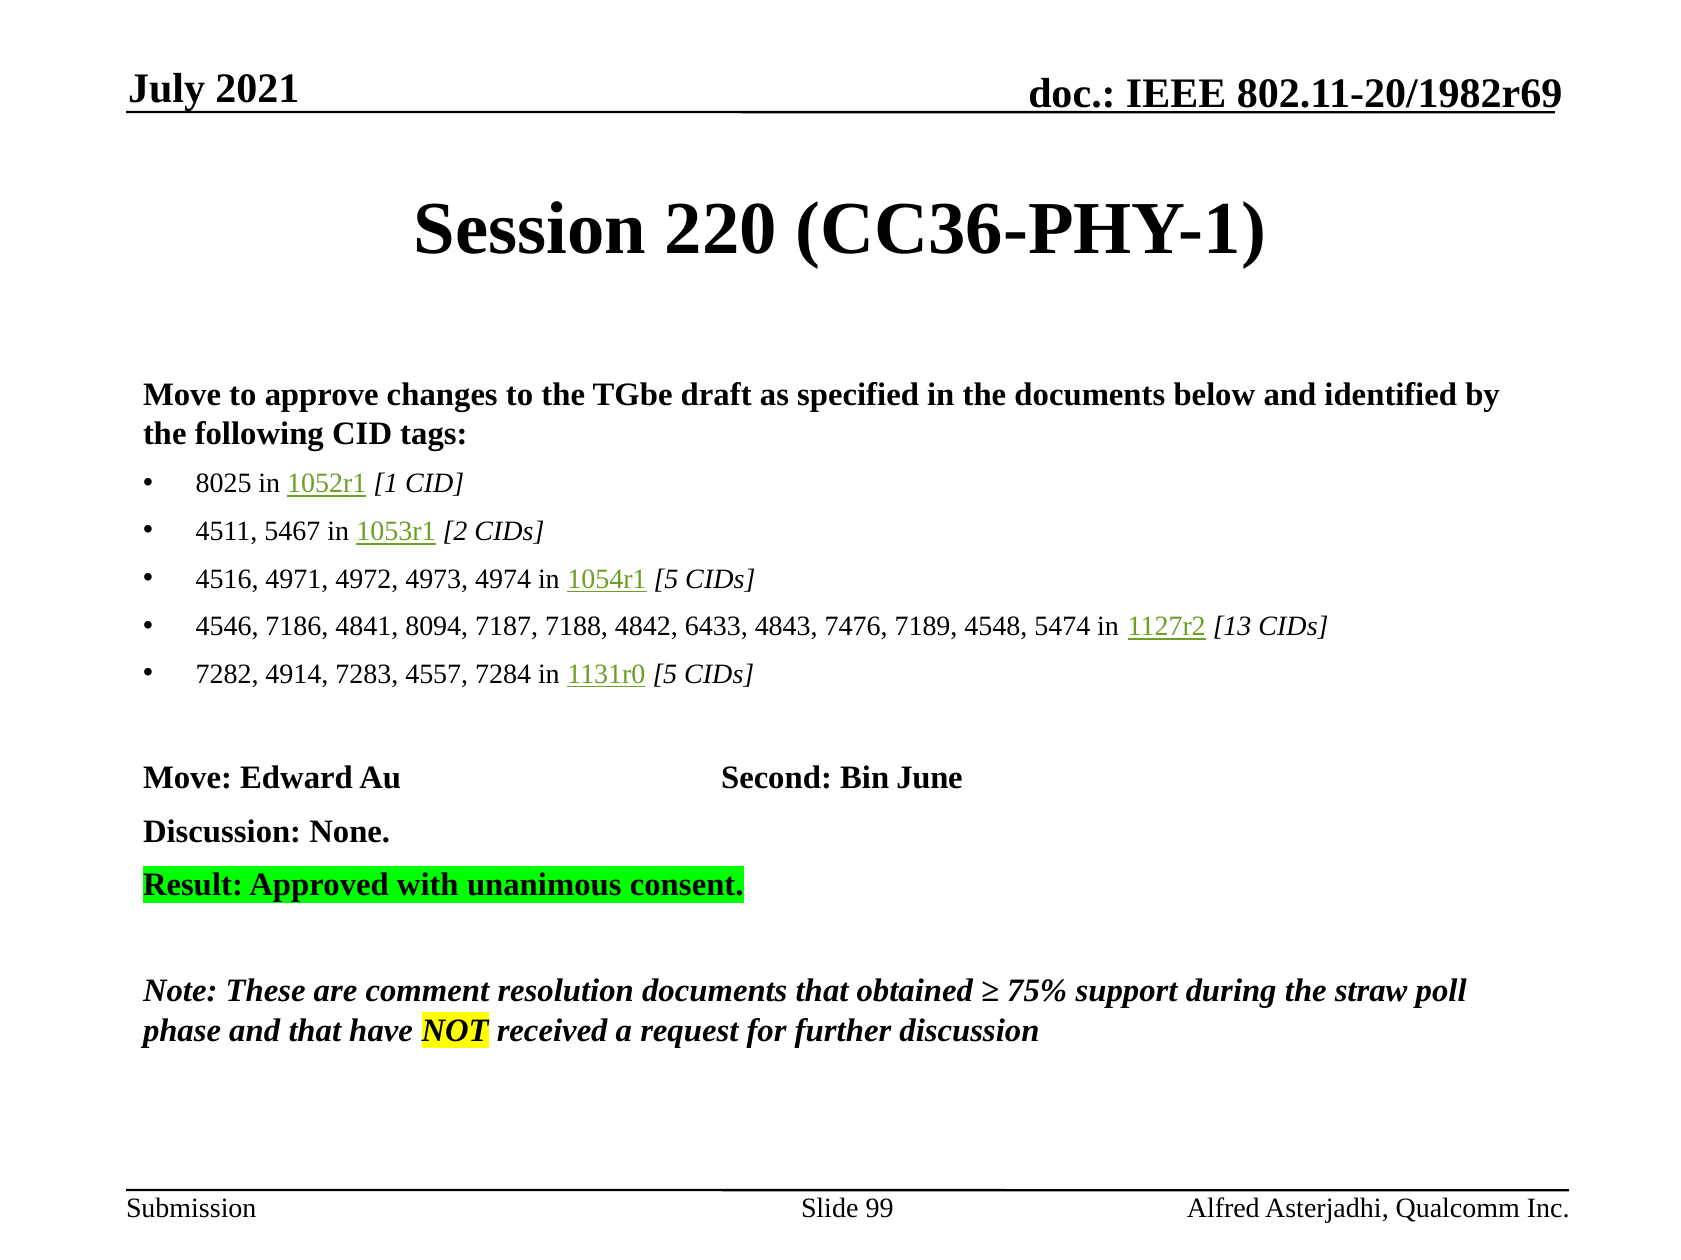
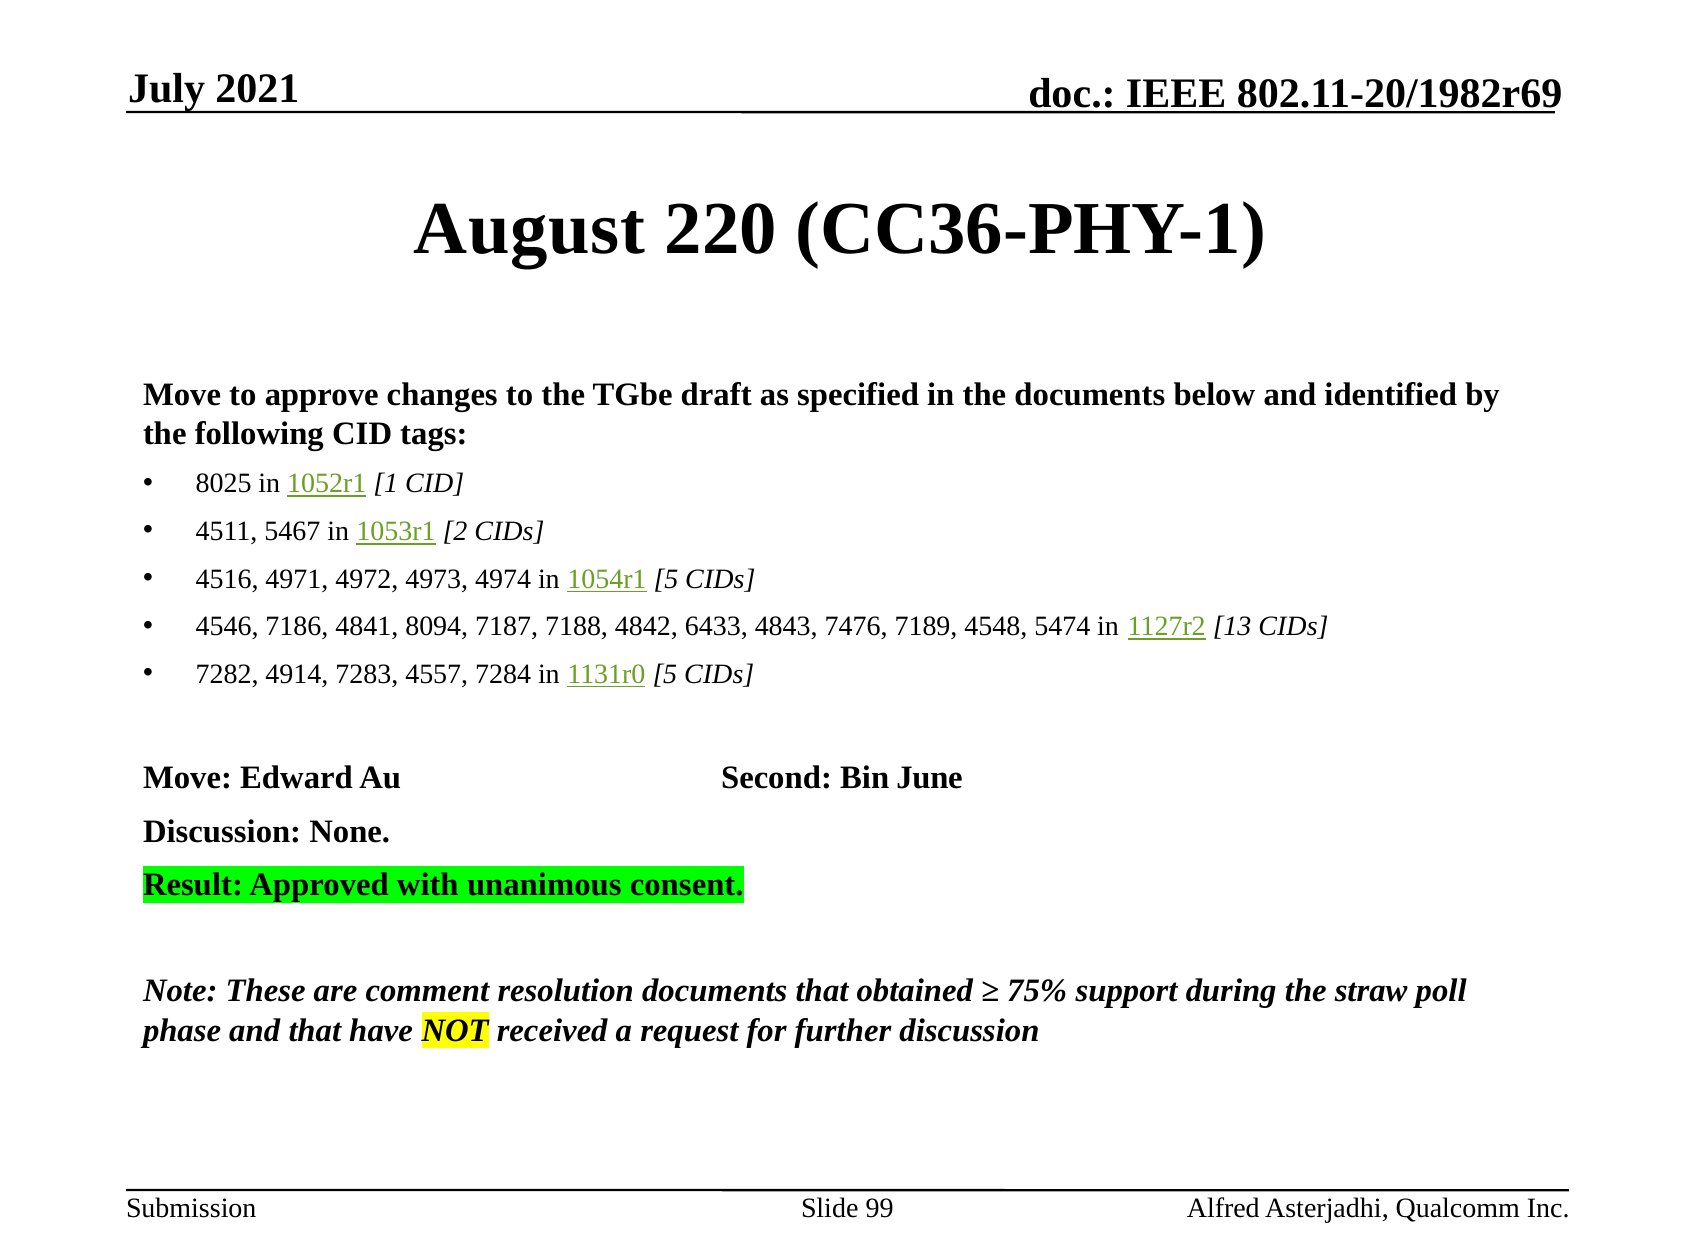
Session: Session -> August
